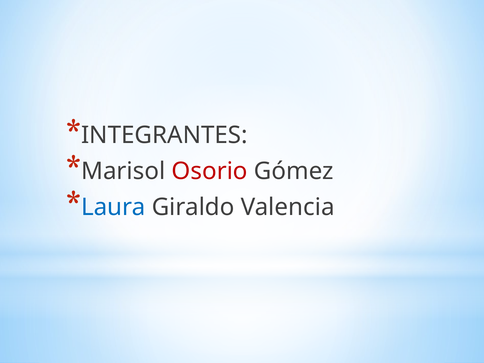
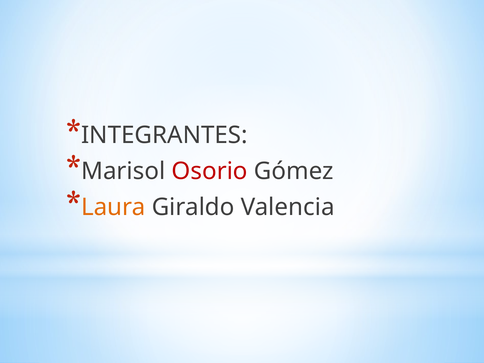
Laura colour: blue -> orange
